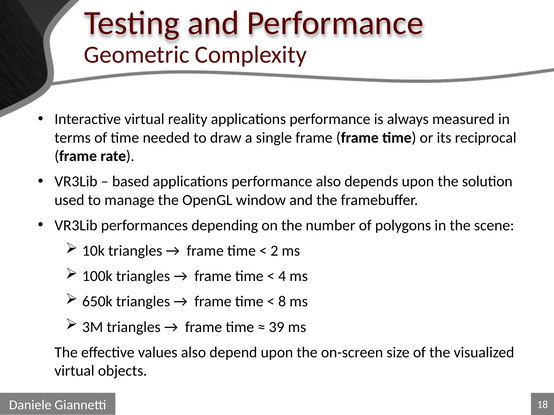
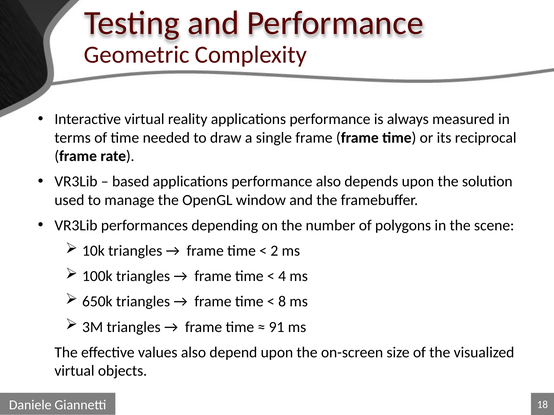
39: 39 -> 91
